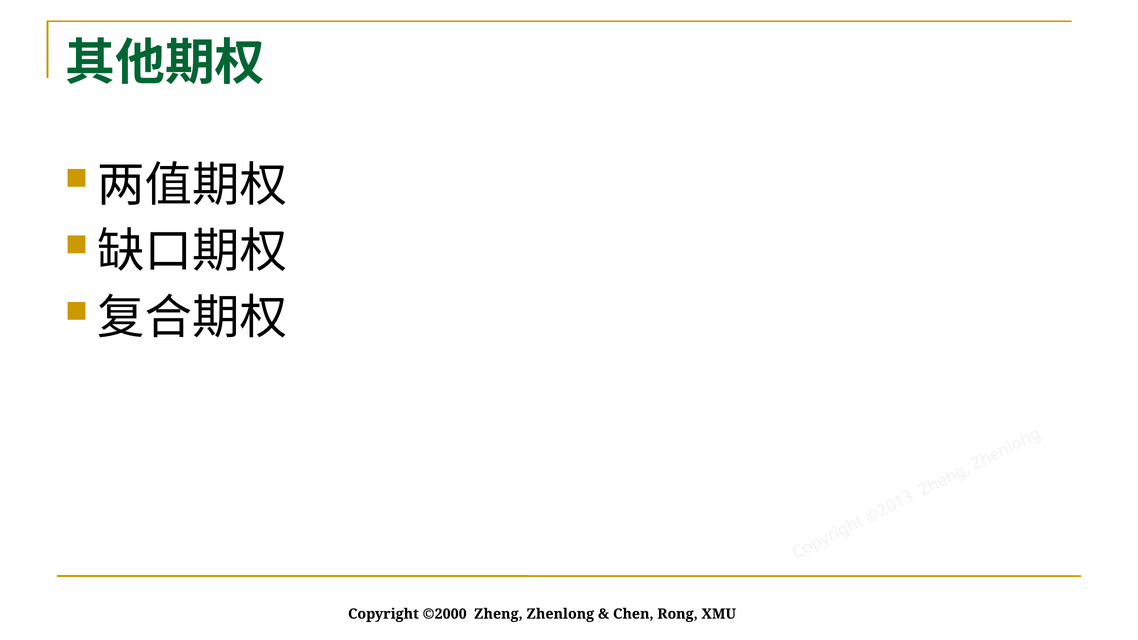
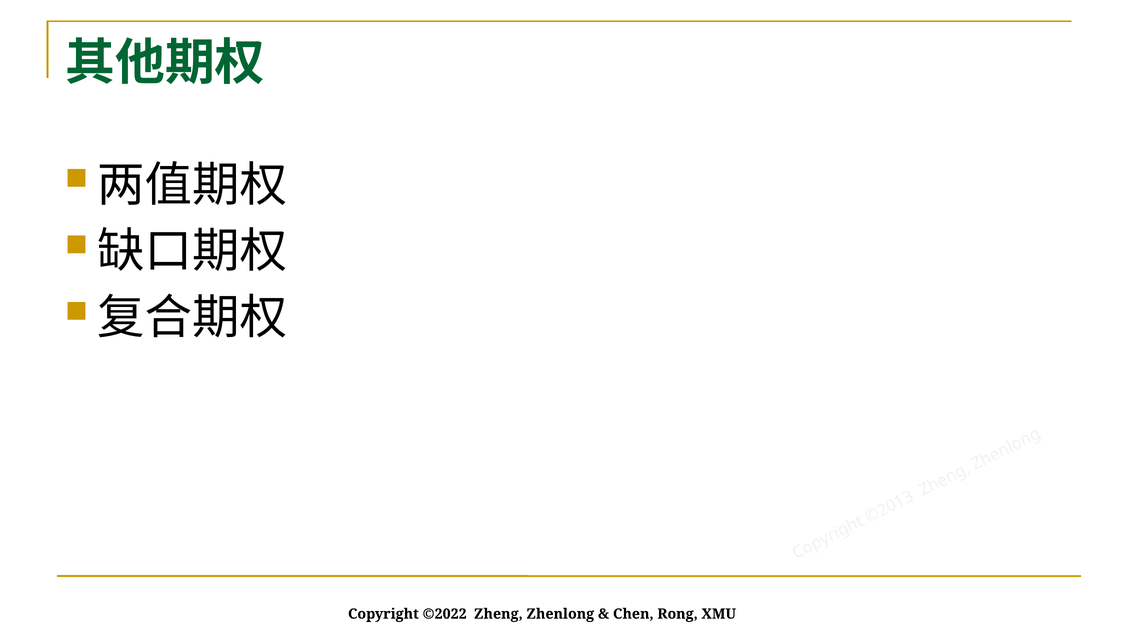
©2000: ©2000 -> ©2022
